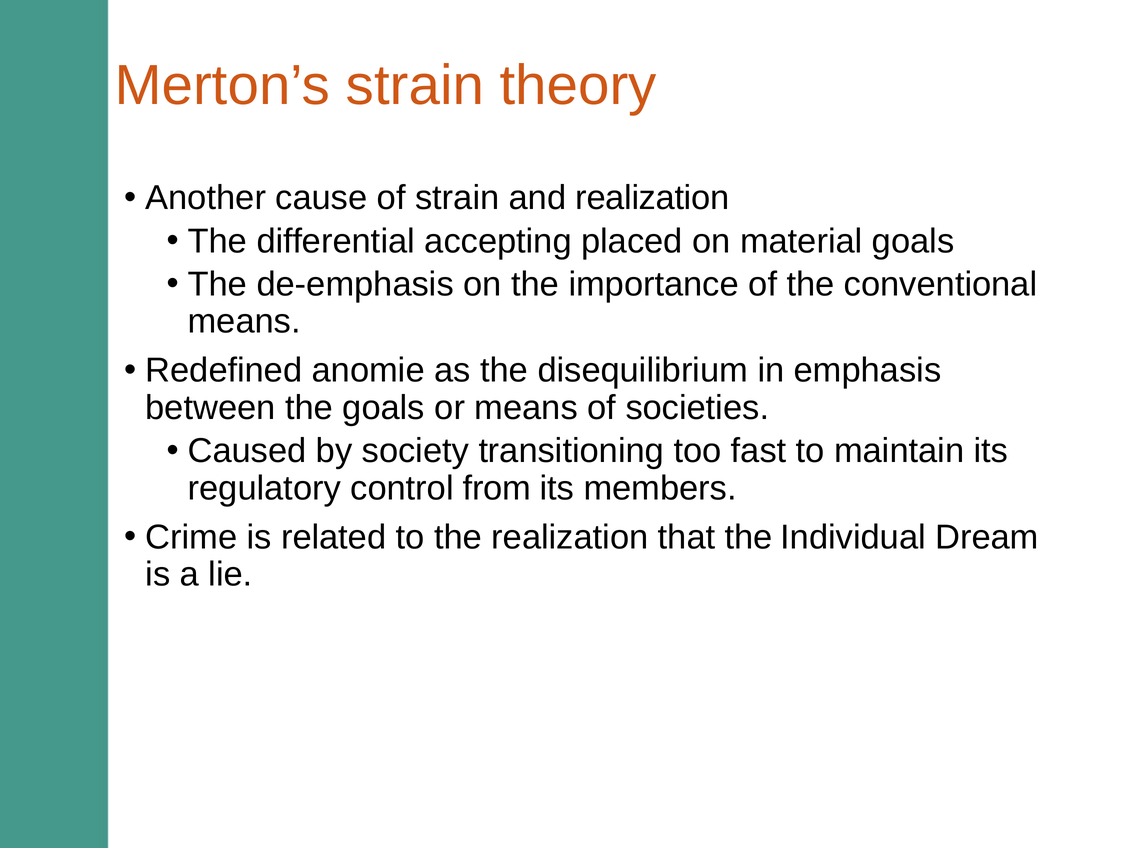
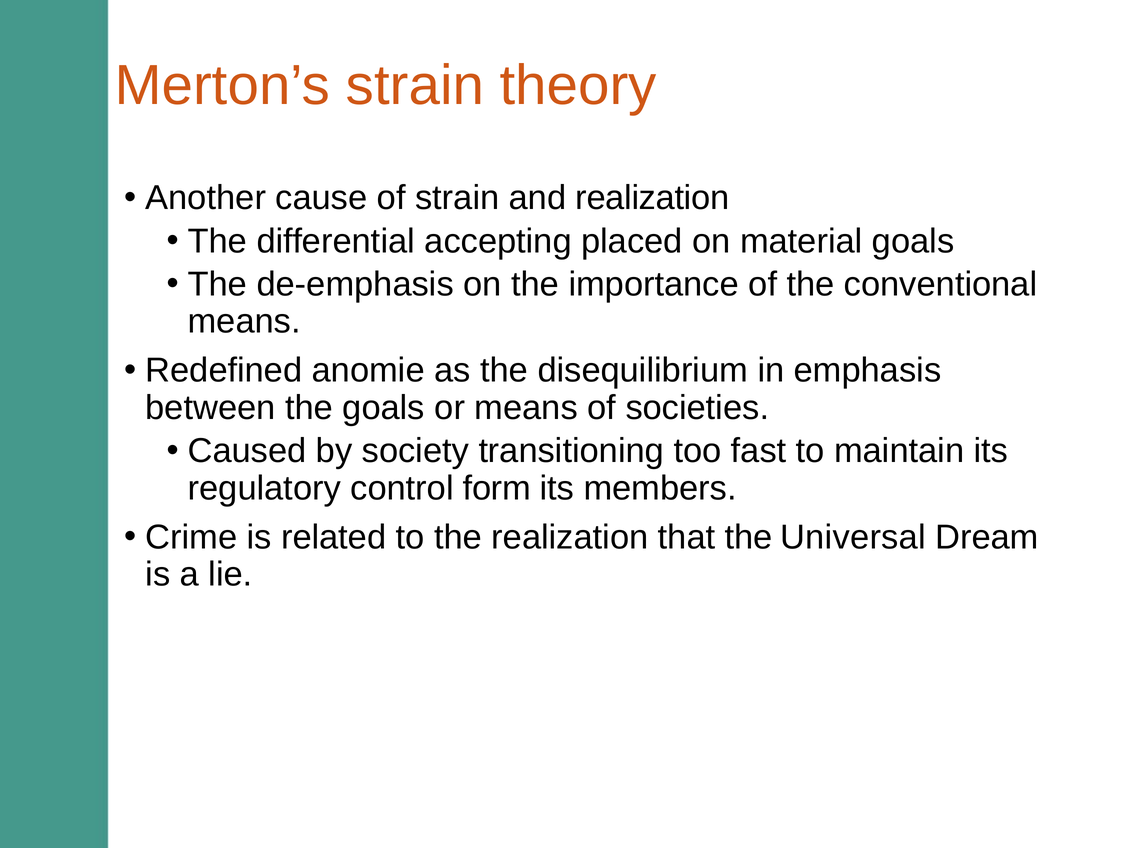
from: from -> form
Individual: Individual -> Universal
